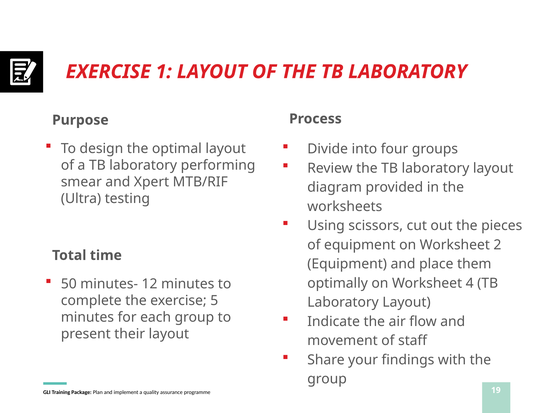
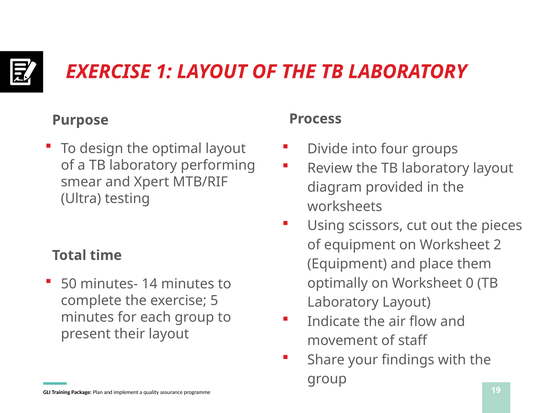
12: 12 -> 14
4: 4 -> 0
